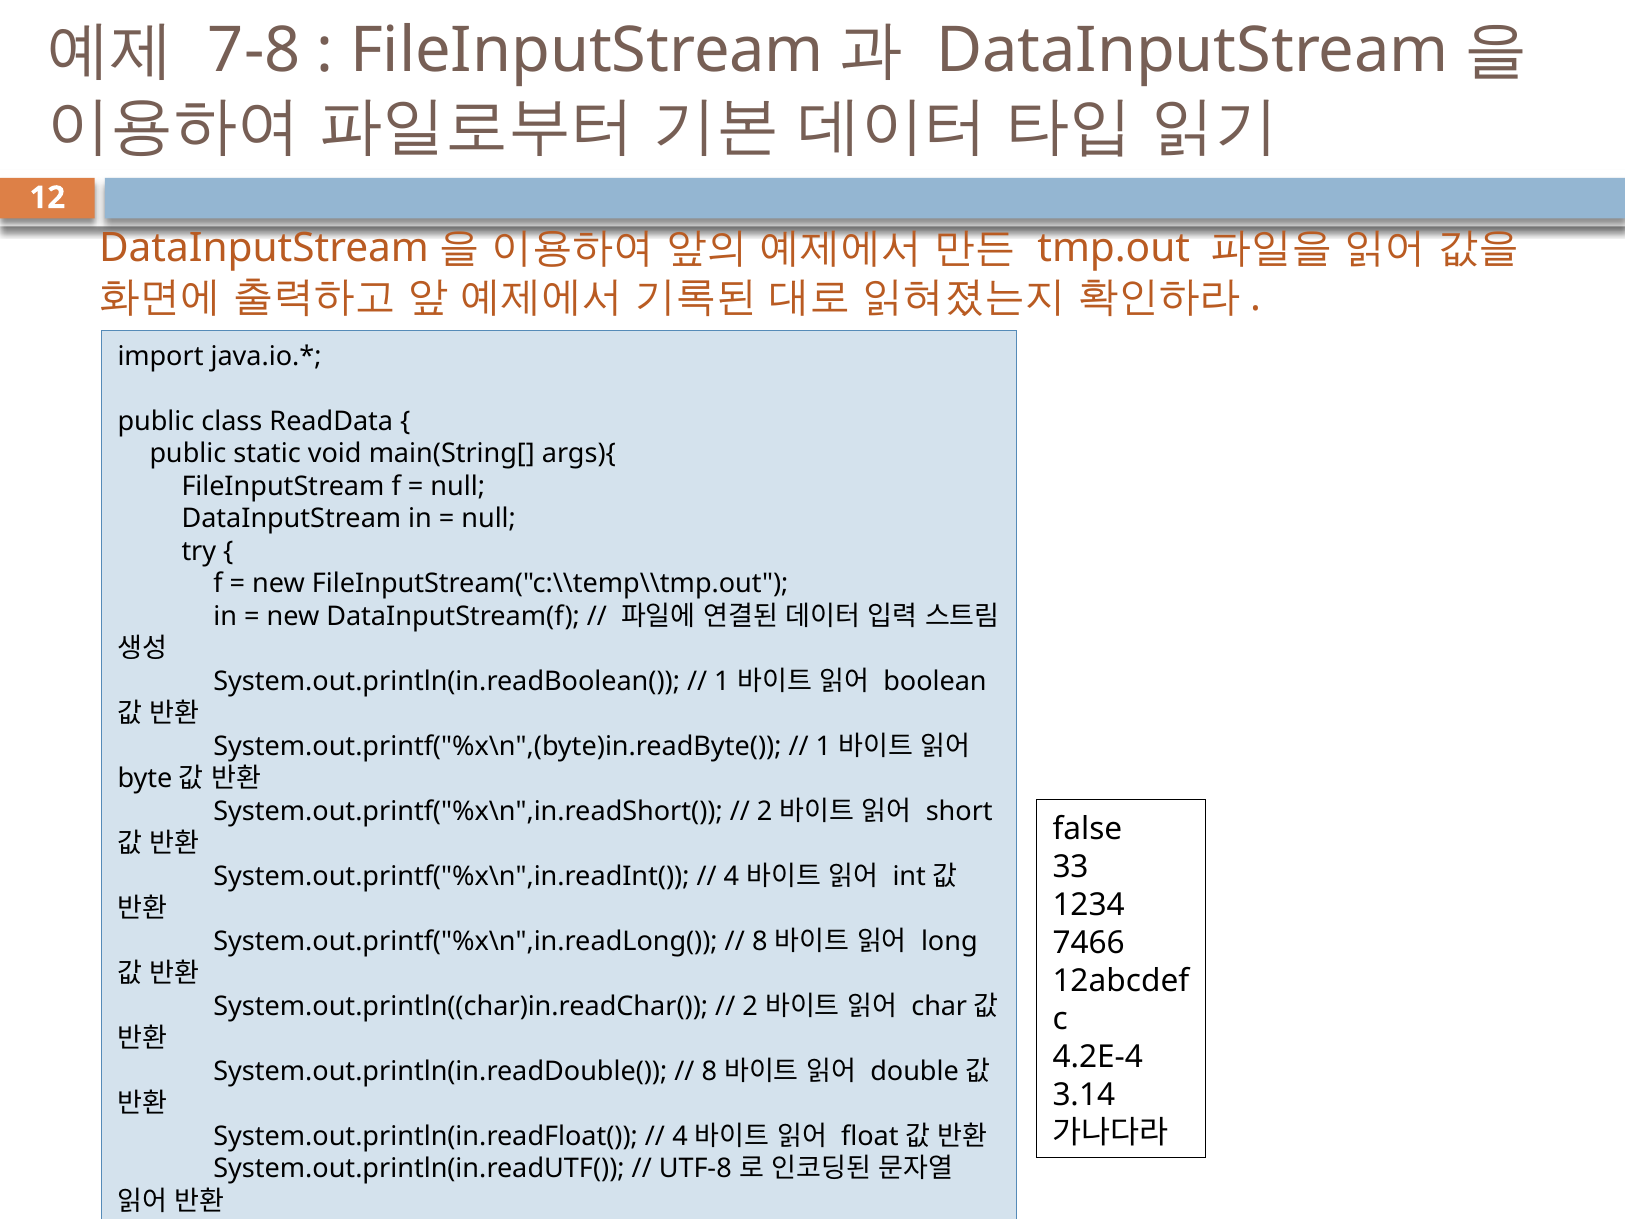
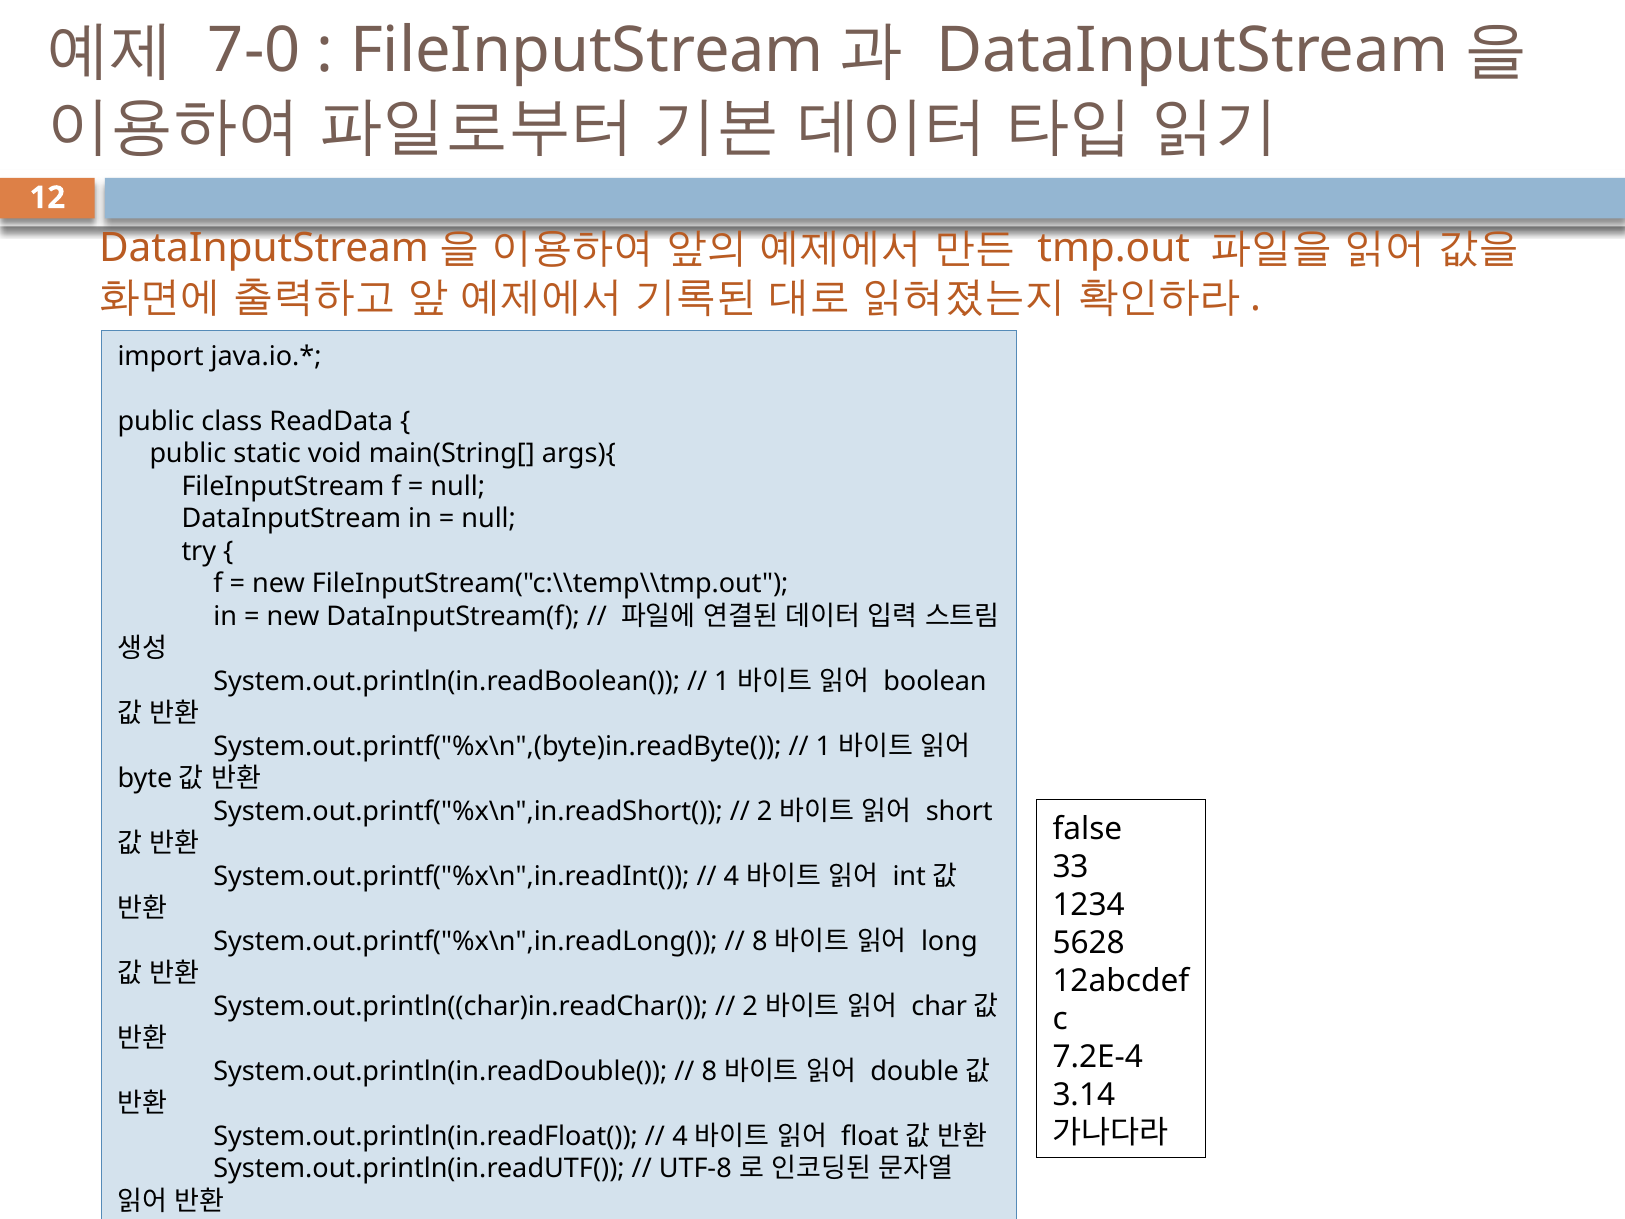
7-8: 7-8 -> 7-0
7466: 7466 -> 5628
4.2E-4: 4.2E-4 -> 7.2E-4
